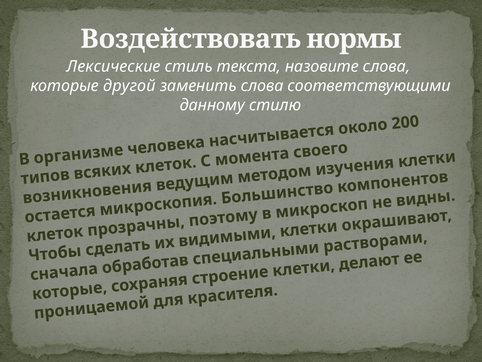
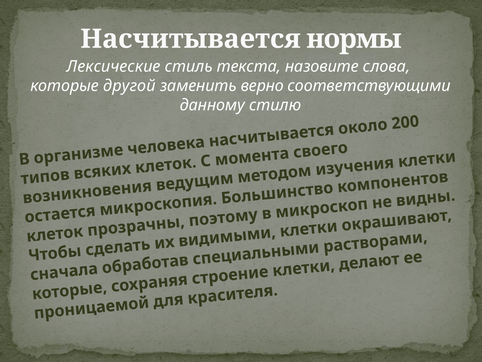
Воздействовать at (191, 39): Воздействовать -> Насчитывается
заменить слова: слова -> верно
